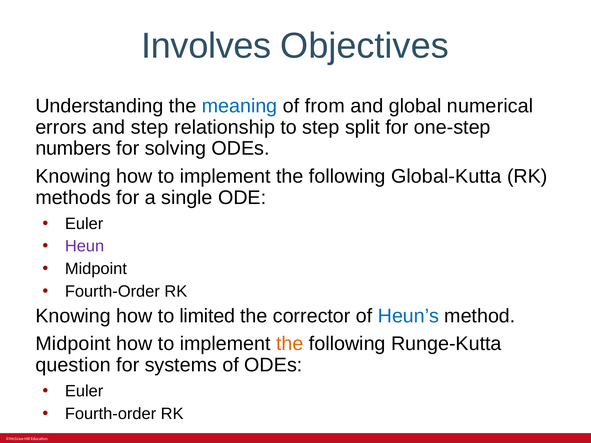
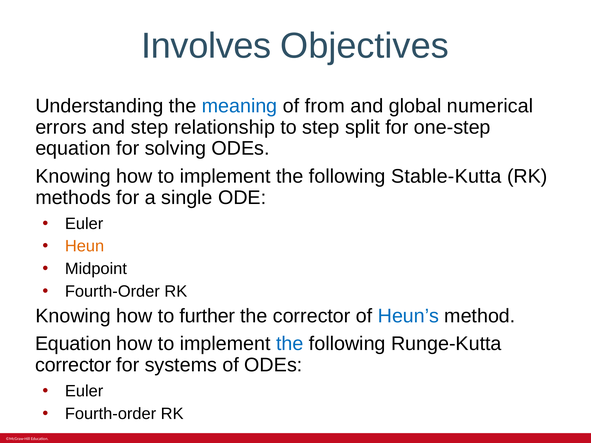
numbers at (73, 149): numbers -> equation
Global-Kutta: Global-Kutta -> Stable-Kutta
Heun colour: purple -> orange
limited: limited -> further
Midpoint at (73, 344): Midpoint -> Equation
the at (290, 344) colour: orange -> blue
question at (73, 365): question -> corrector
